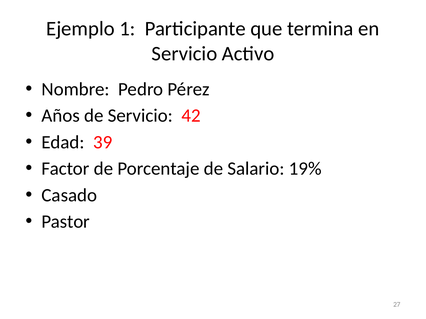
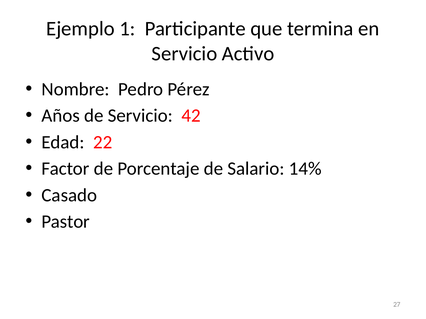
39: 39 -> 22
19%: 19% -> 14%
